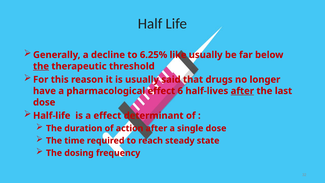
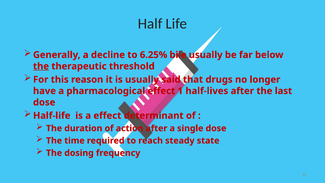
like: like -> bile
6: 6 -> 1
after at (242, 91) underline: present -> none
